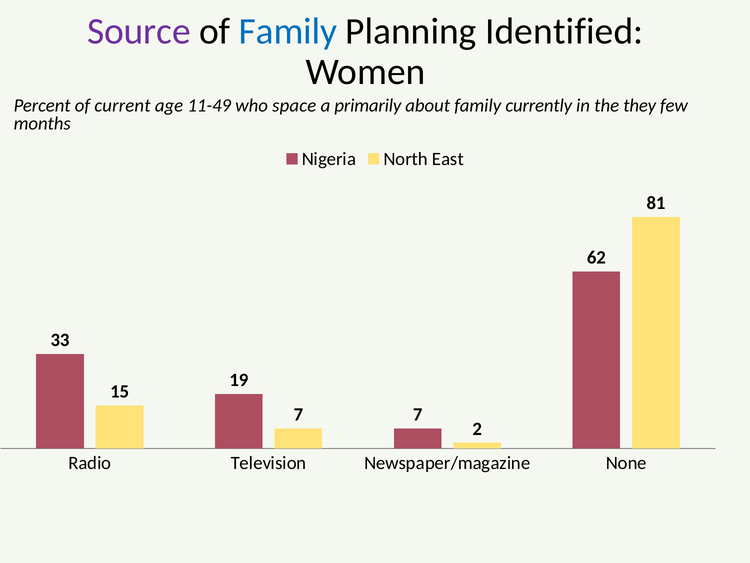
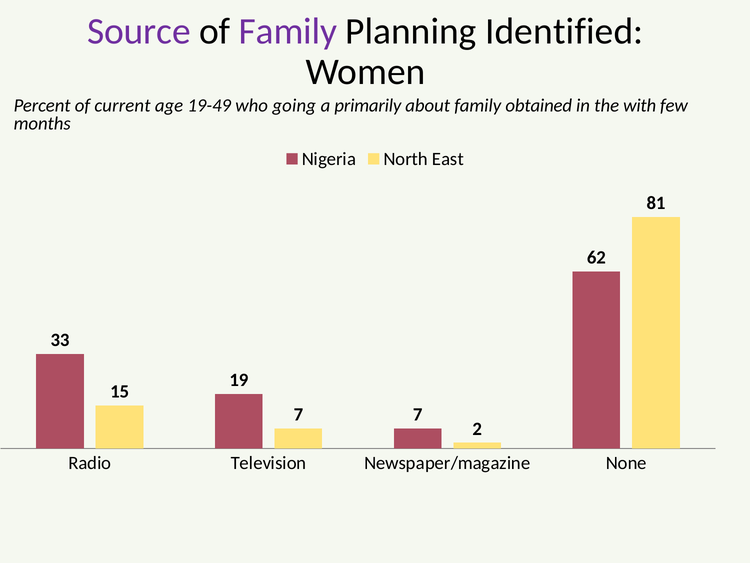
Family at (288, 31) colour: blue -> purple
11-49: 11-49 -> 19-49
space: space -> going
currently: currently -> obtained
they: they -> with
